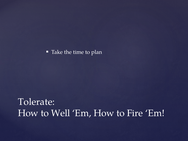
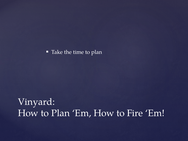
Tolerate: Tolerate -> Vinyard
How to Well: Well -> Plan
